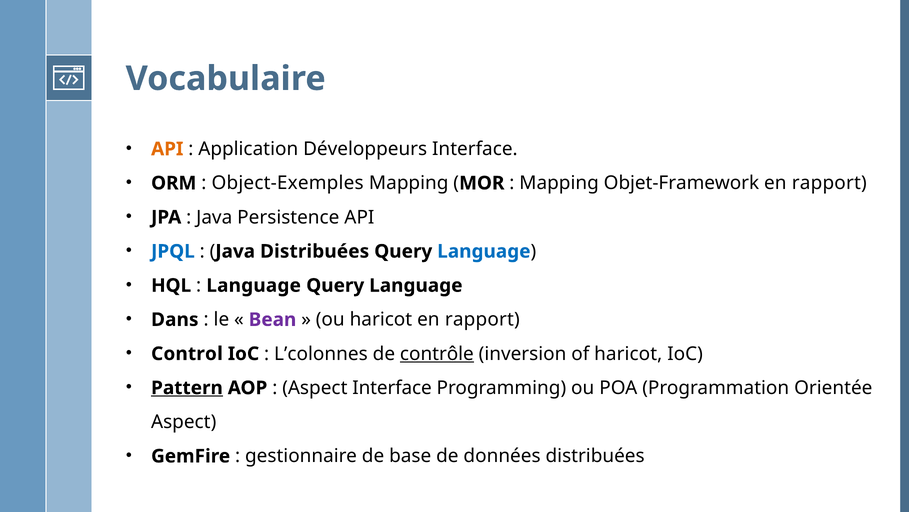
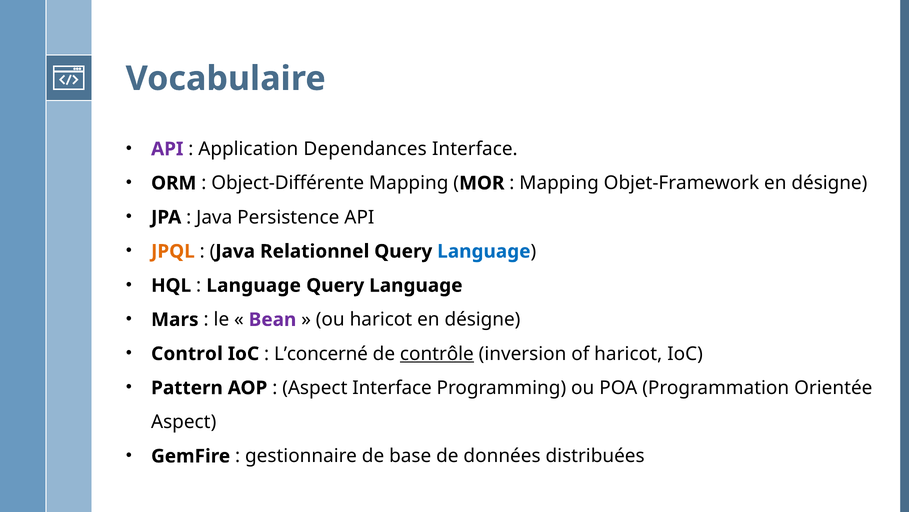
API at (167, 149) colour: orange -> purple
Développeurs: Développeurs -> Dependances
Object-Exemples: Object-Exemples -> Object-Différente
rapport at (829, 183): rapport -> désigne
JPQL colour: blue -> orange
Java Distribuées: Distribuées -> Relationnel
Dans: Dans -> Mars
haricot en rapport: rapport -> désigne
L’colonnes: L’colonnes -> L’concerné
Pattern underline: present -> none
